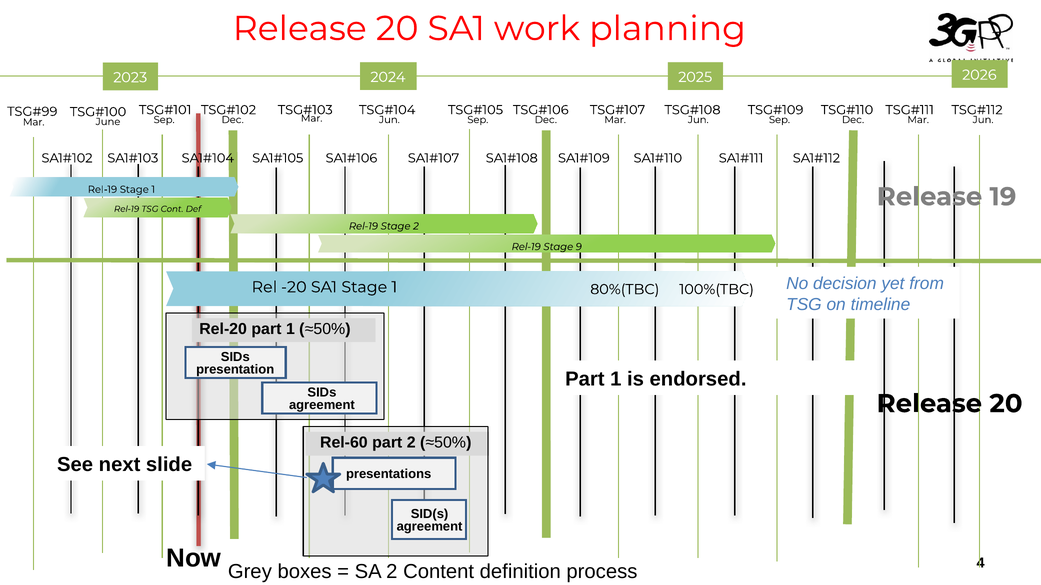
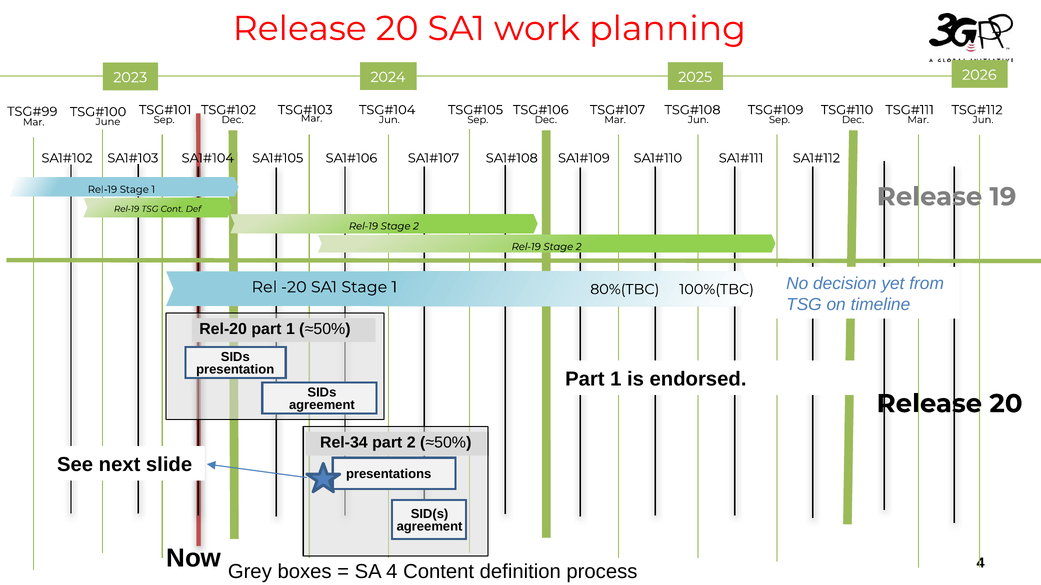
9 at (579, 247): 9 -> 2
Rel-60: Rel-60 -> Rel-34
SA 2: 2 -> 4
